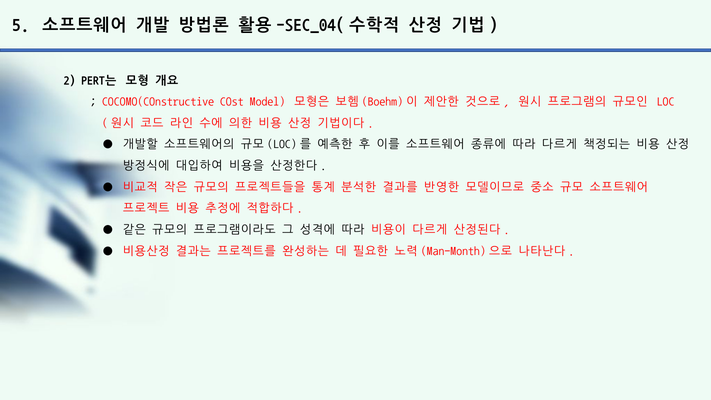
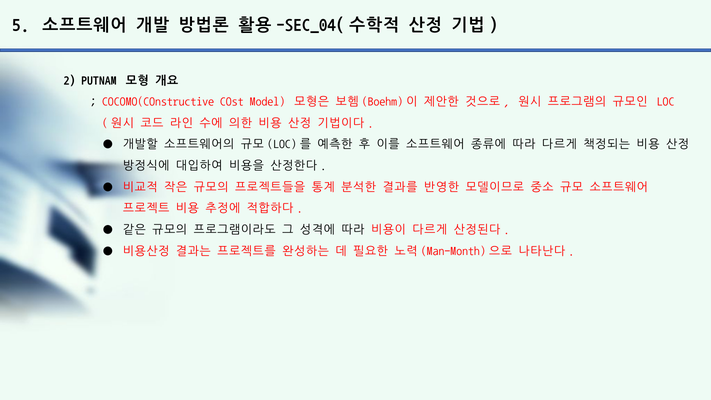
PERT는: PERT는 -> PUTNAM
